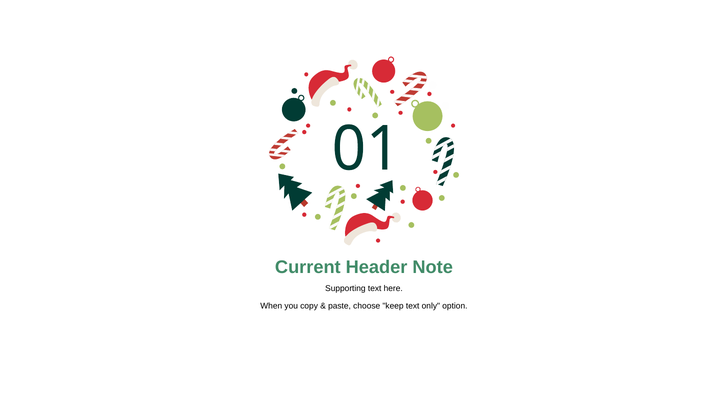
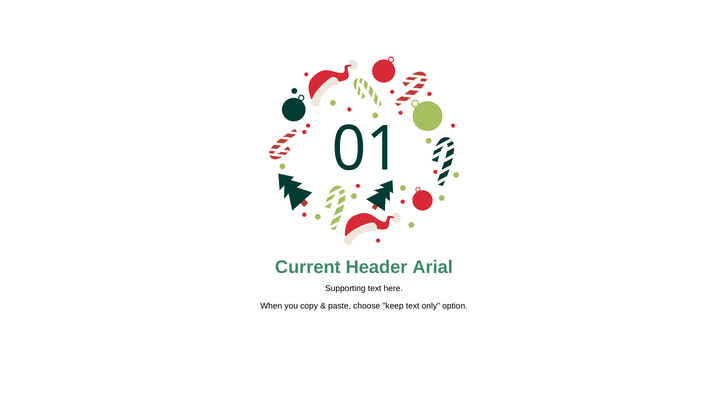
Note: Note -> Arial
